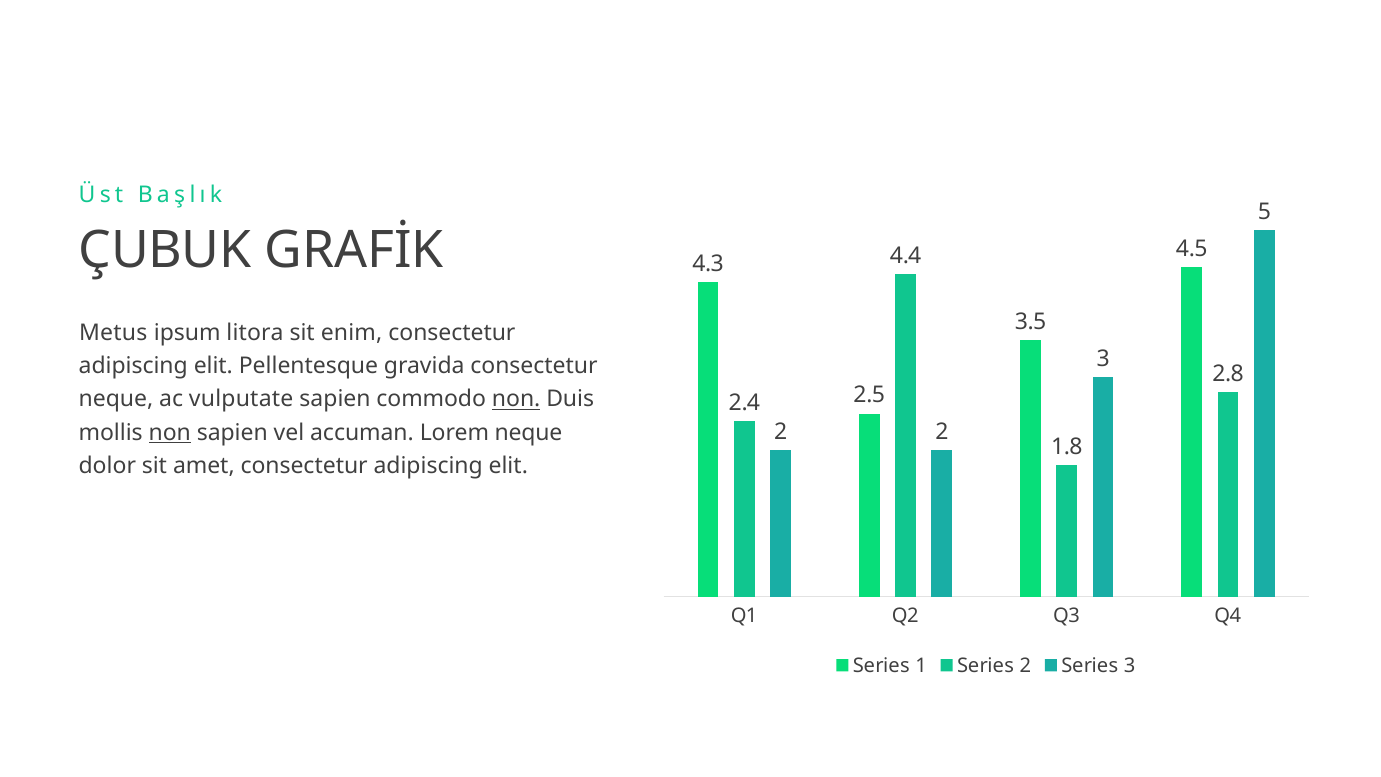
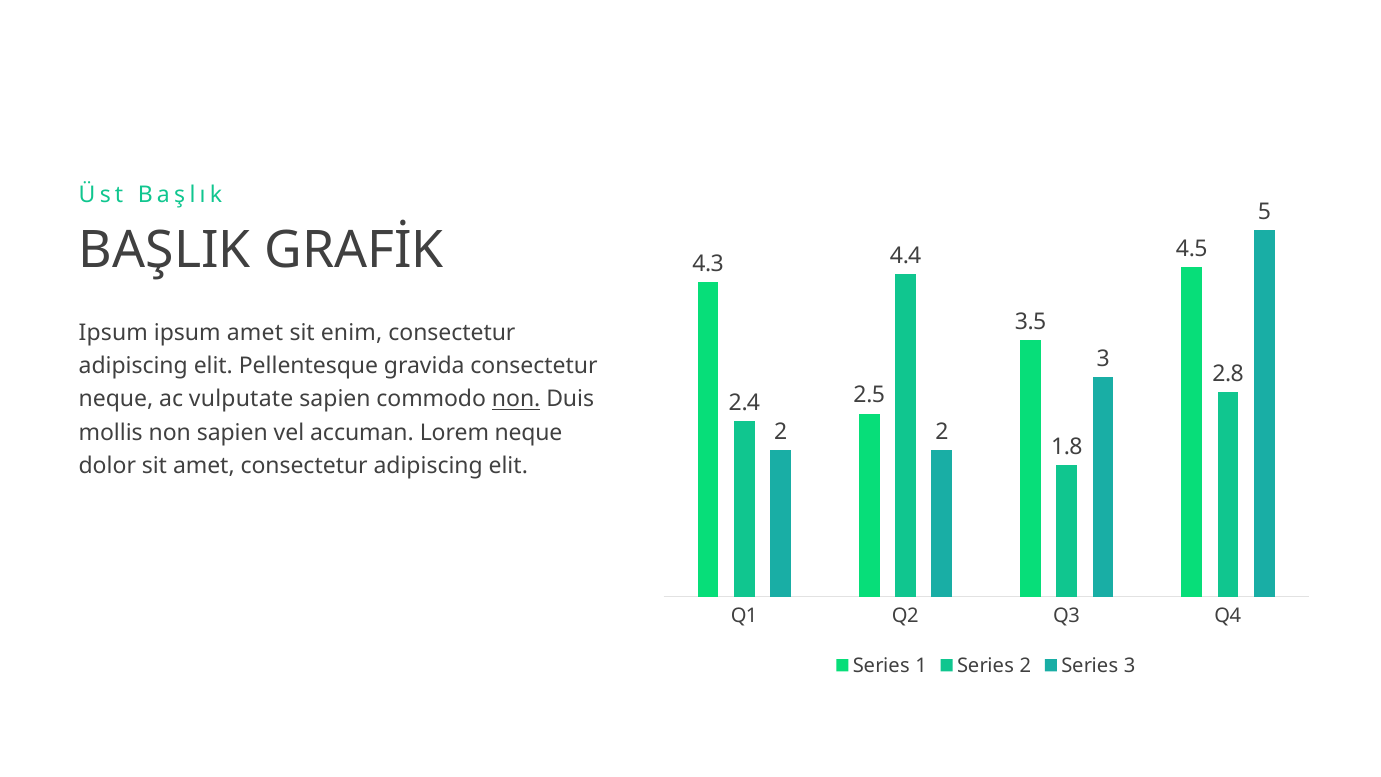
ÇUBUK: ÇUBUK -> BAŞLIK
Metus at (113, 333): Metus -> Ipsum
ipsum litora: litora -> amet
non at (170, 432) underline: present -> none
